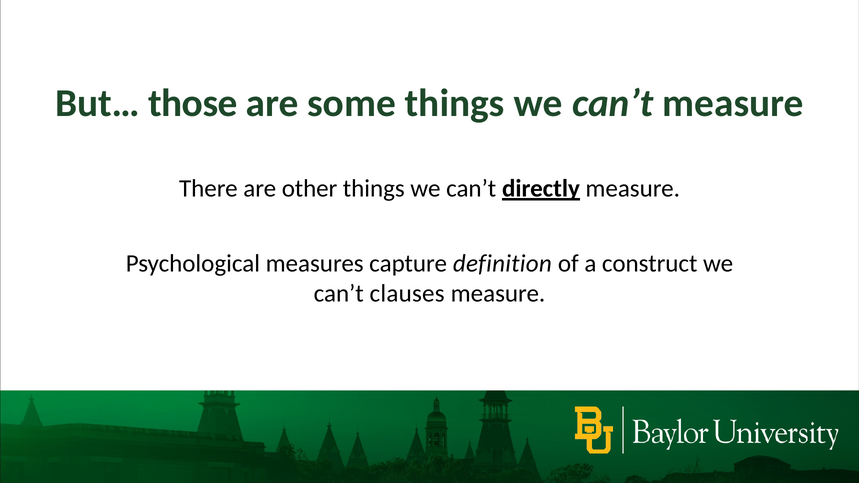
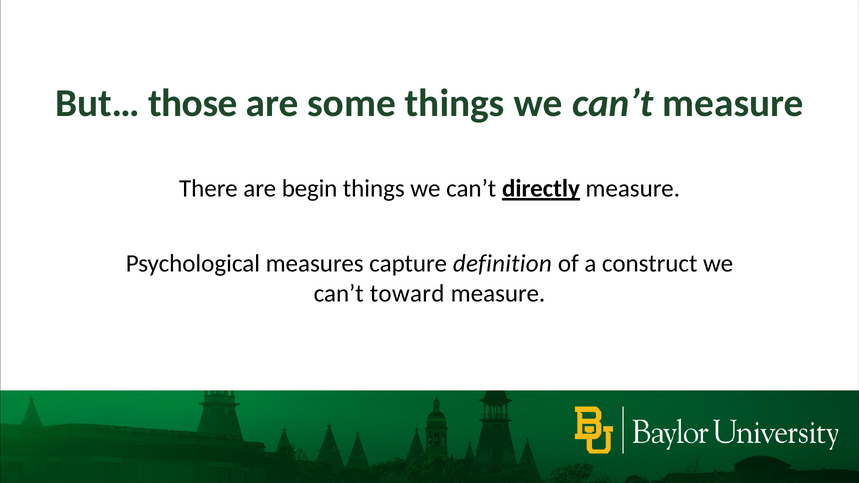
other: other -> begin
clauses: clauses -> toward
